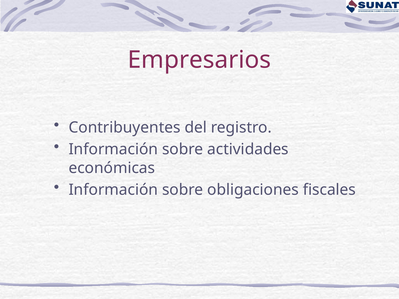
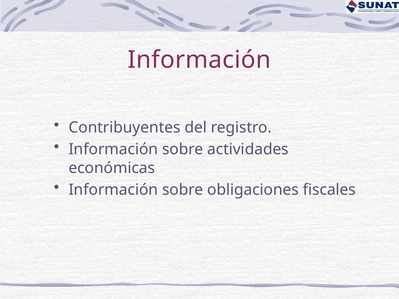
Empresarios at (199, 60): Empresarios -> Información
